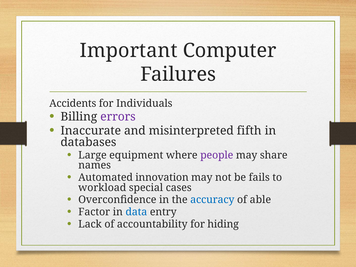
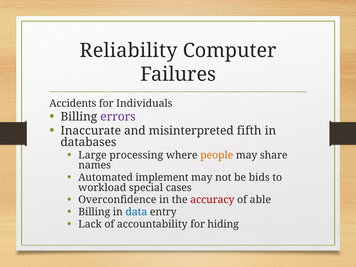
Important: Important -> Reliability
equipment: equipment -> processing
people colour: purple -> orange
innovation: innovation -> implement
fails: fails -> bids
accuracy colour: blue -> red
Factor at (94, 212): Factor -> Billing
